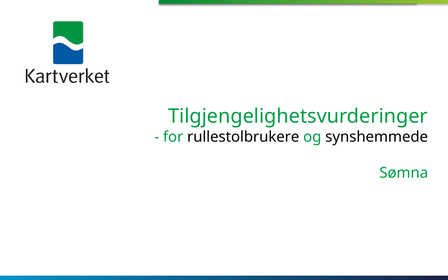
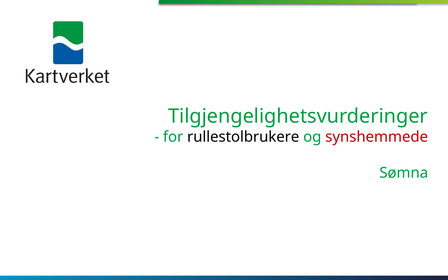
synshemmede colour: black -> red
